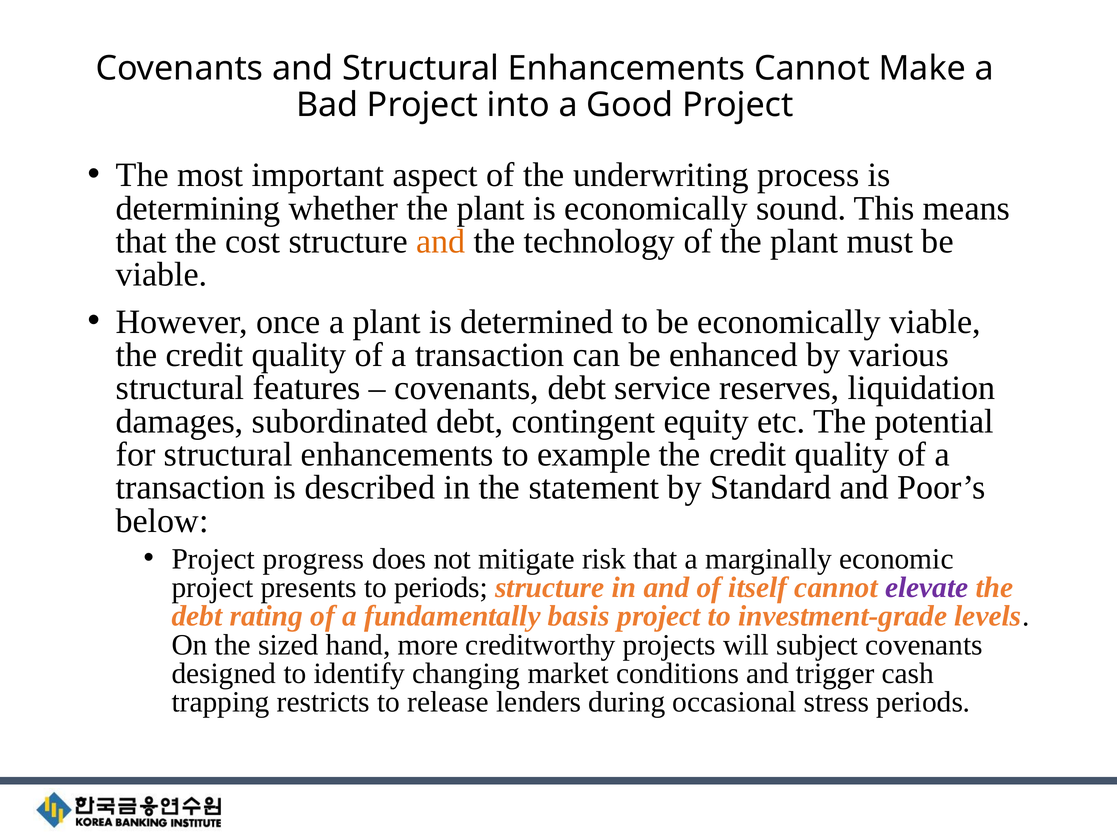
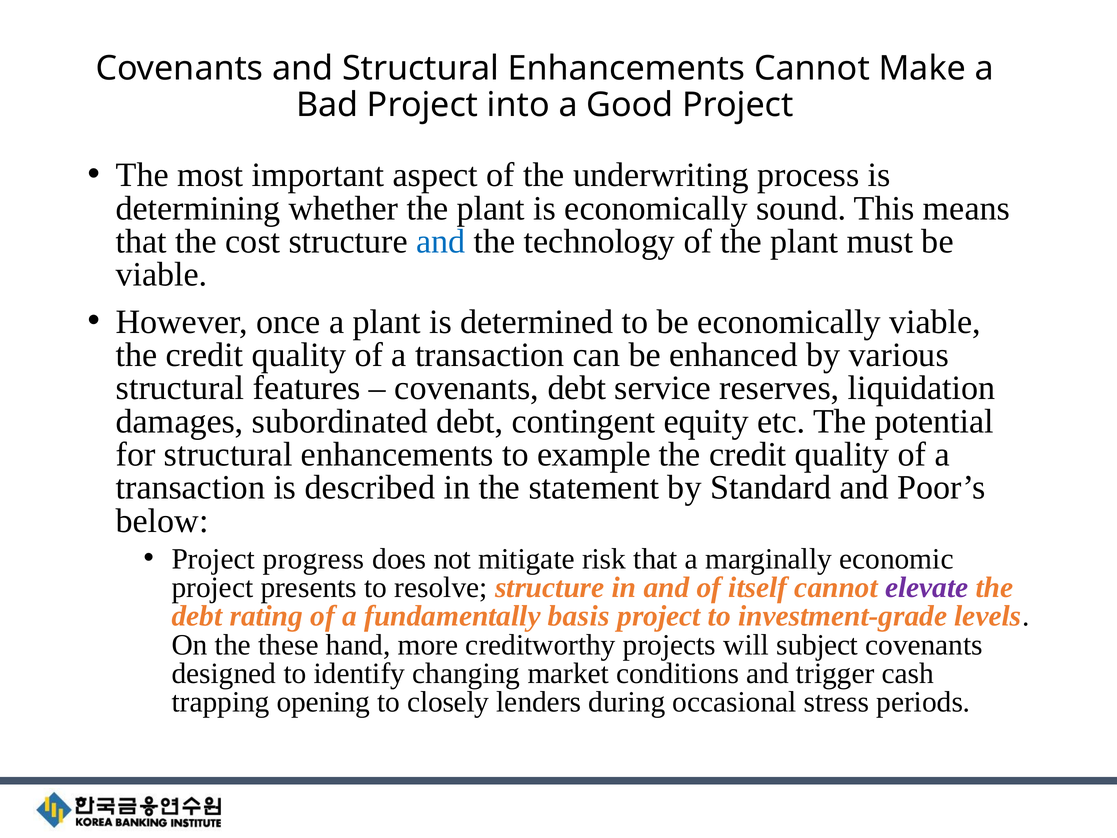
and at (441, 241) colour: orange -> blue
to periods: periods -> resolve
sized: sized -> these
restricts: restricts -> opening
release: release -> closely
